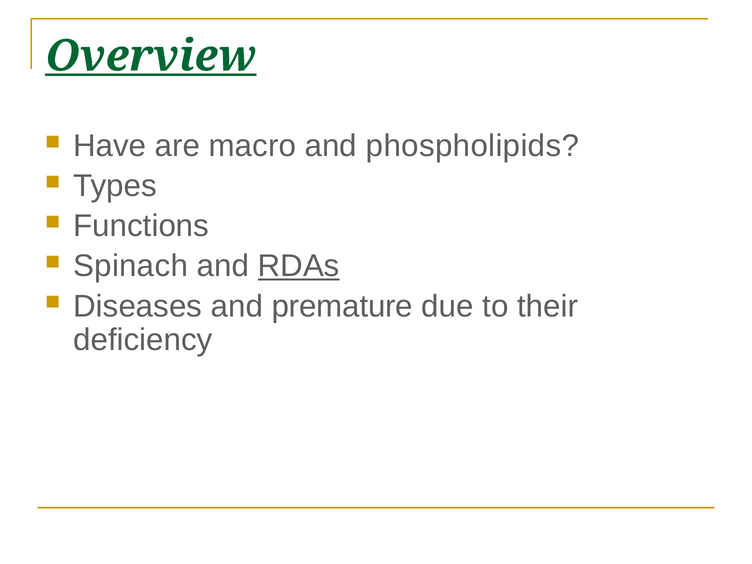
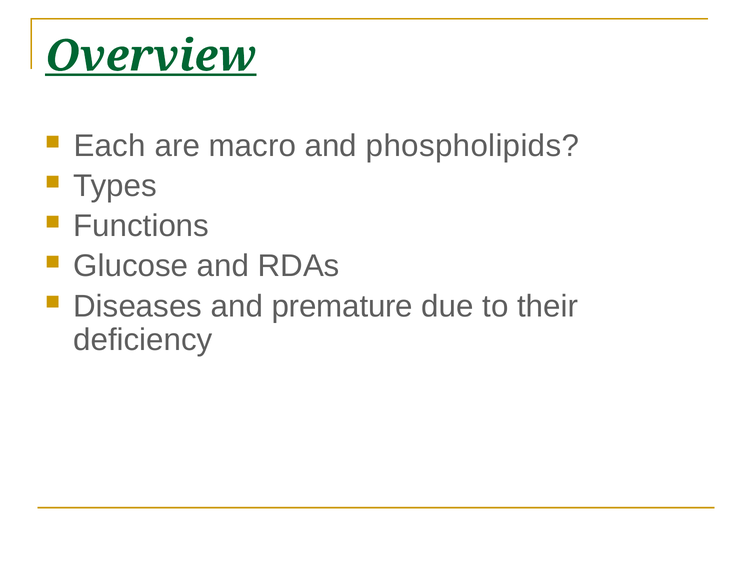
Have: Have -> Each
Spinach: Spinach -> Glucose
RDAs underline: present -> none
